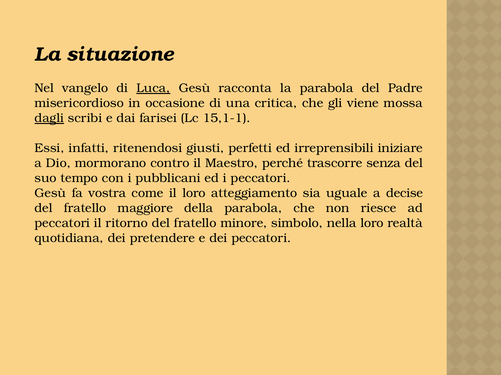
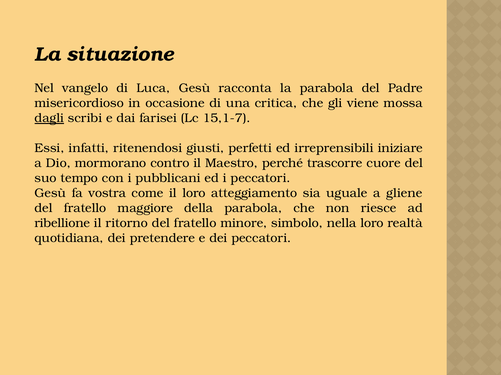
Luca underline: present -> none
15,1-1: 15,1-1 -> 15,1-7
senza: senza -> cuore
decise: decise -> gliene
peccatori at (62, 224): peccatori -> ribellione
